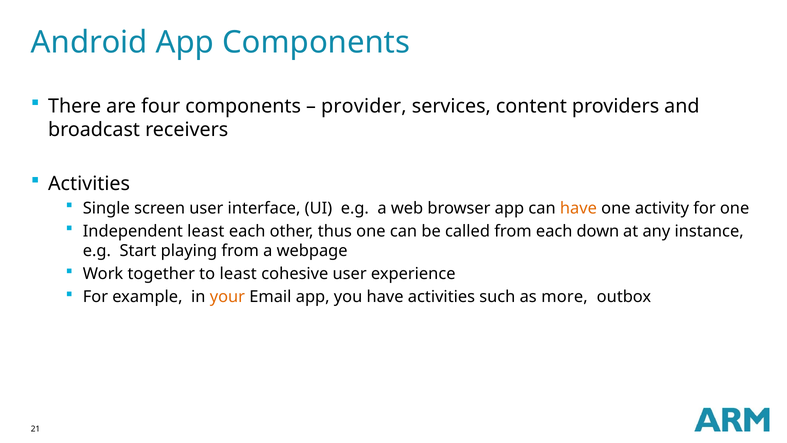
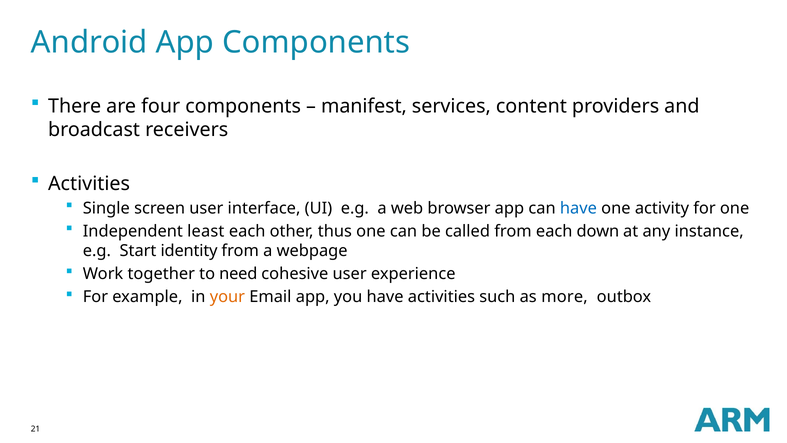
provider: provider -> manifest
have at (578, 208) colour: orange -> blue
playing: playing -> identity
to least: least -> need
